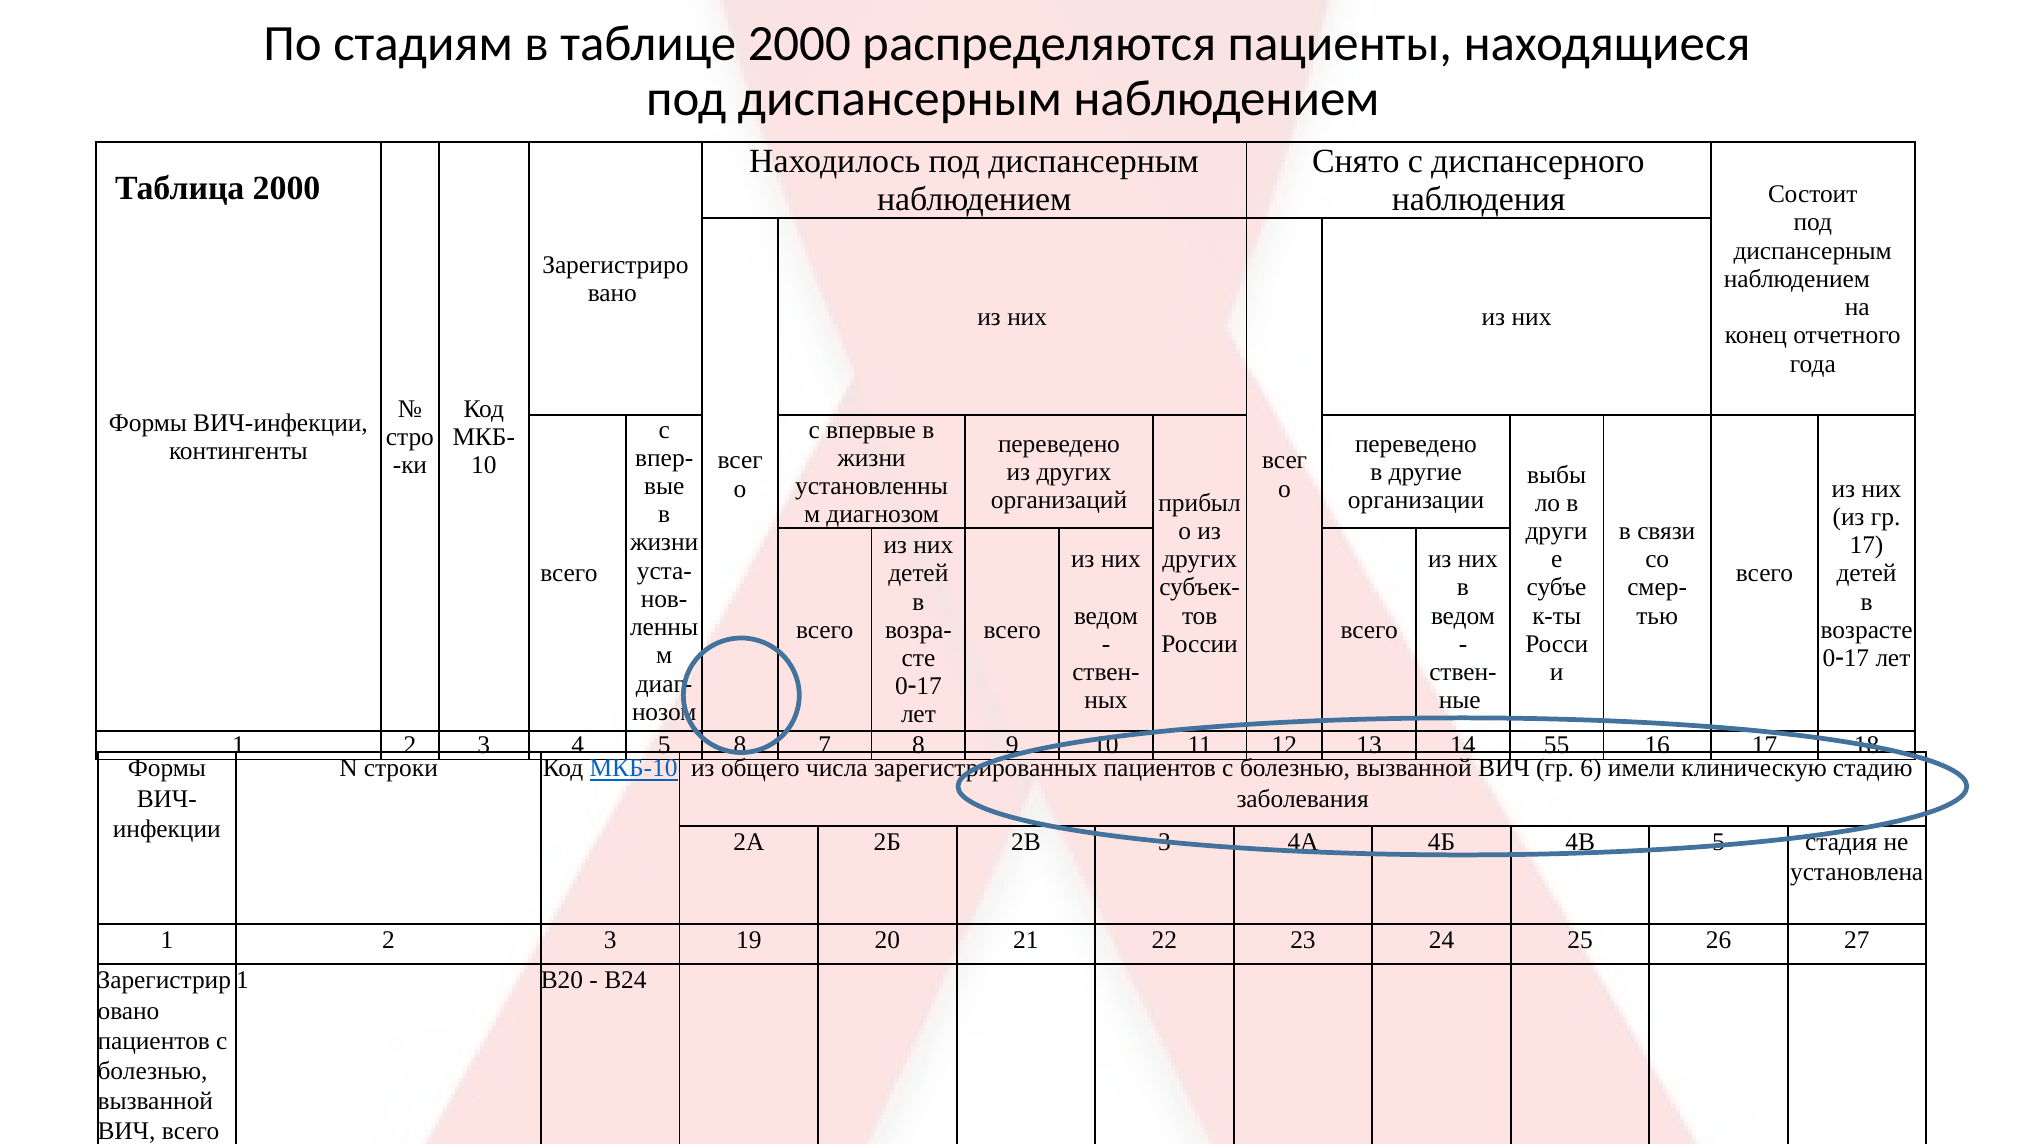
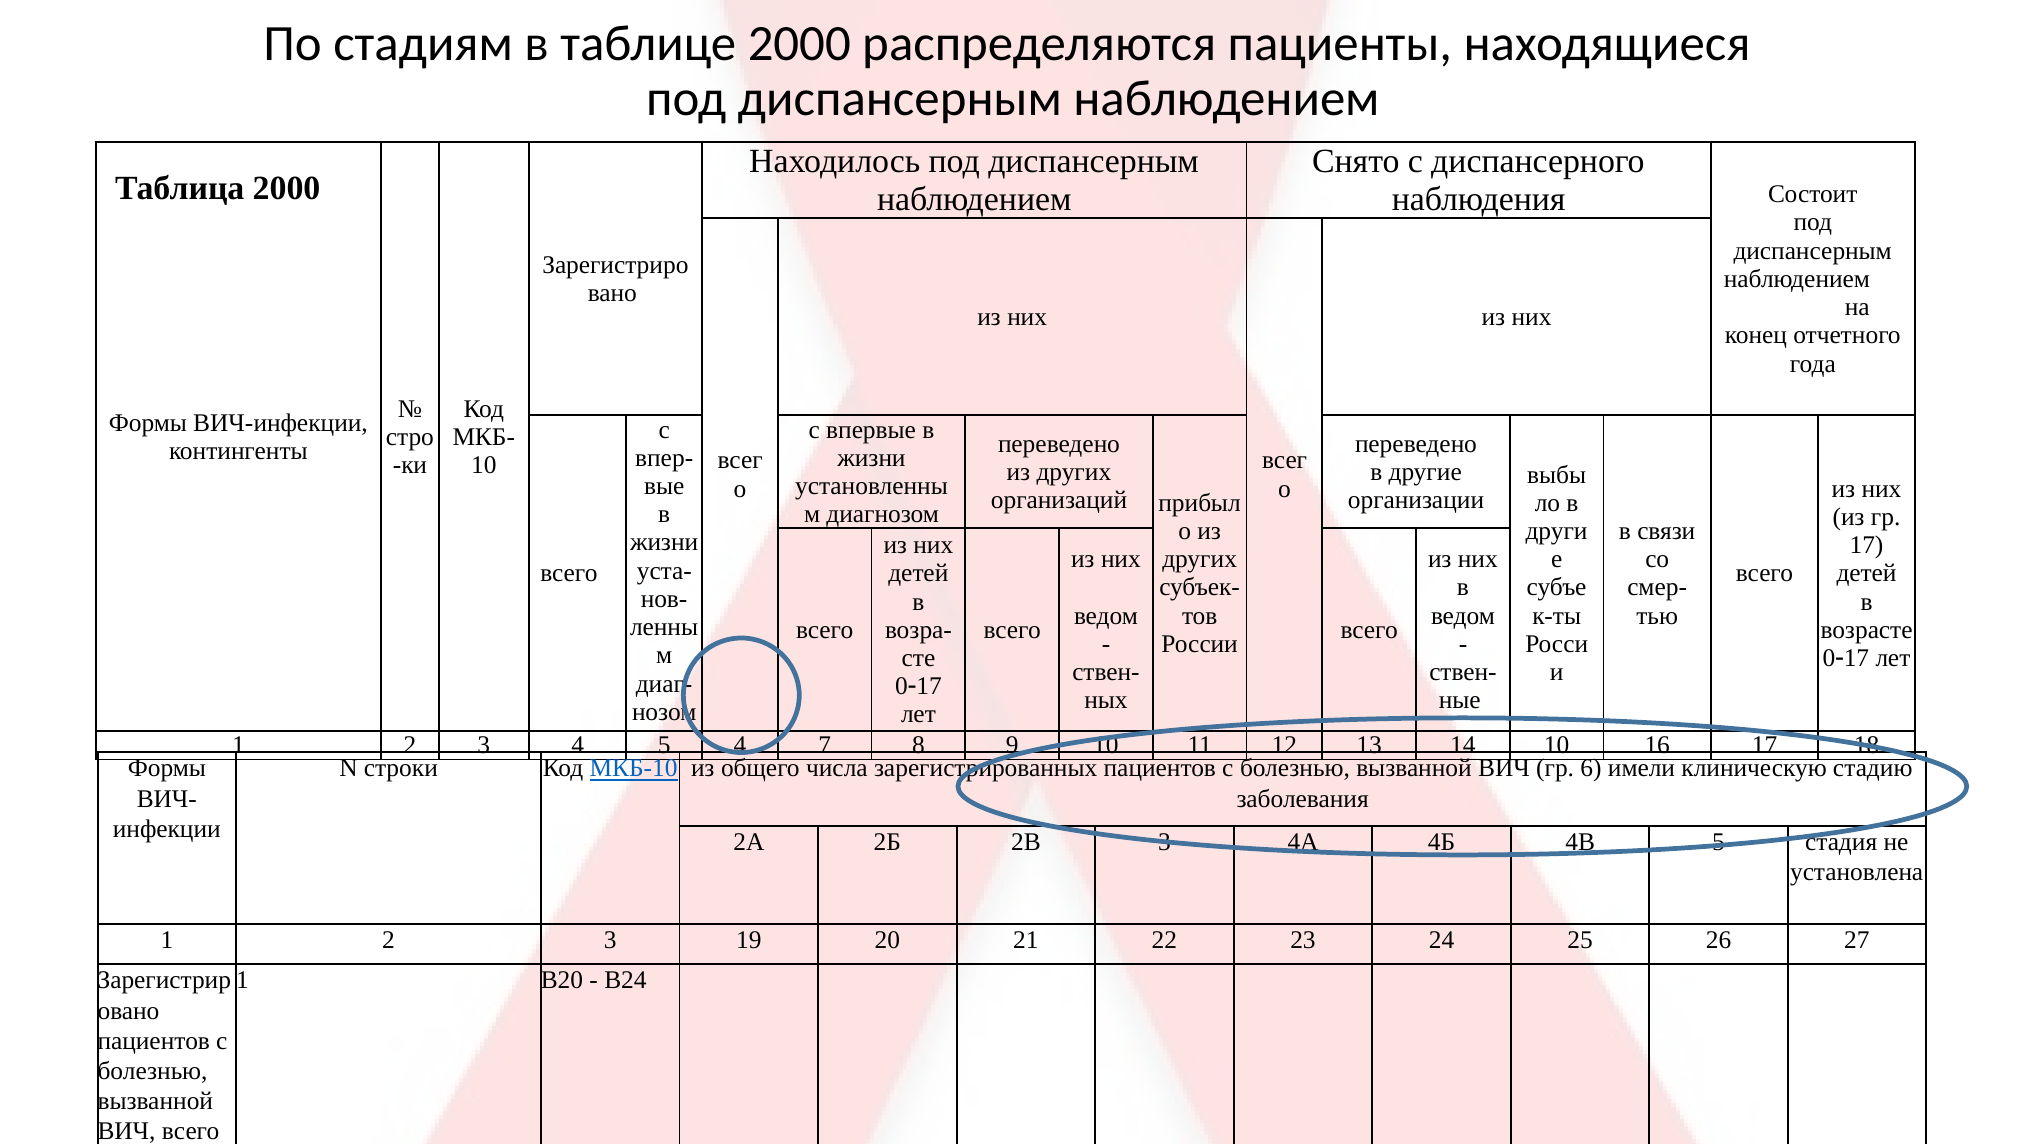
5 8: 8 -> 4
14 55: 55 -> 10
